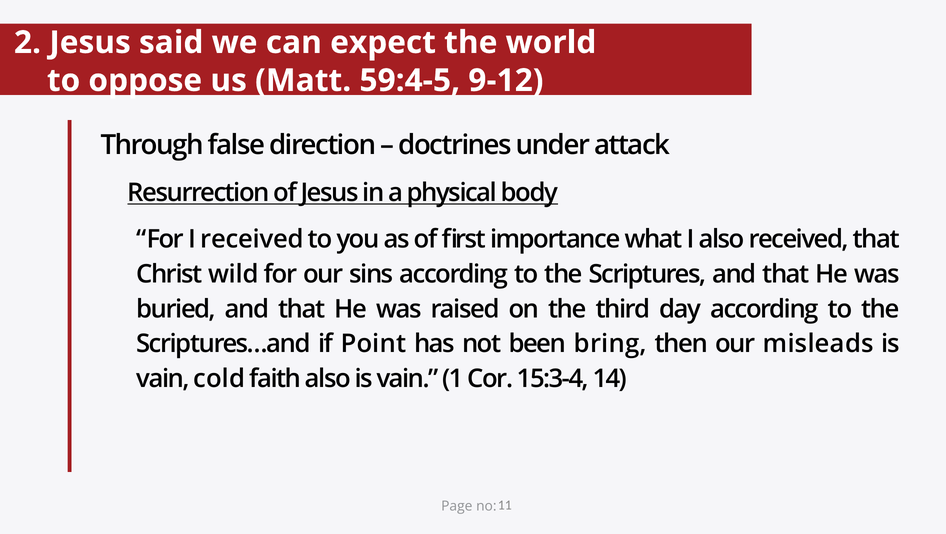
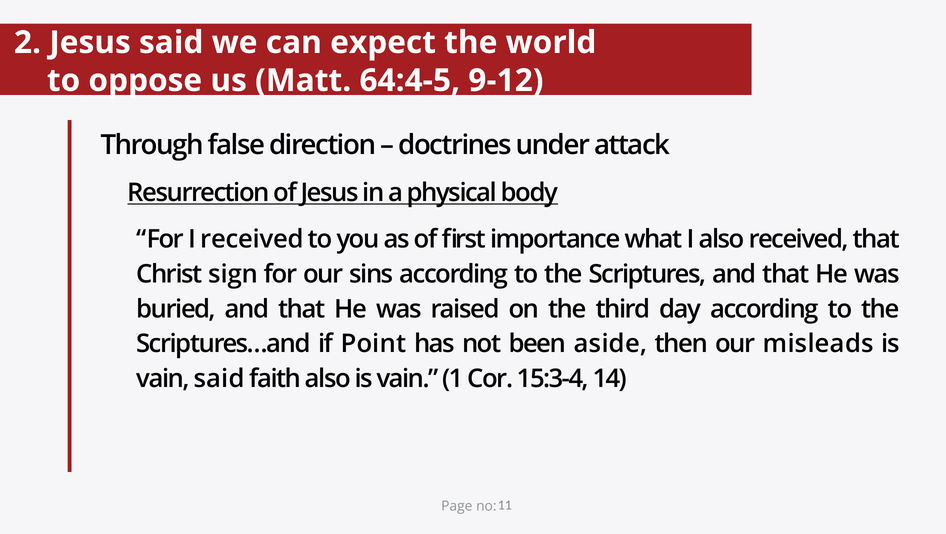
59:4-5: 59:4-5 -> 64:4-5
wild: wild -> sign
bring: bring -> aside
vain cold: cold -> said
